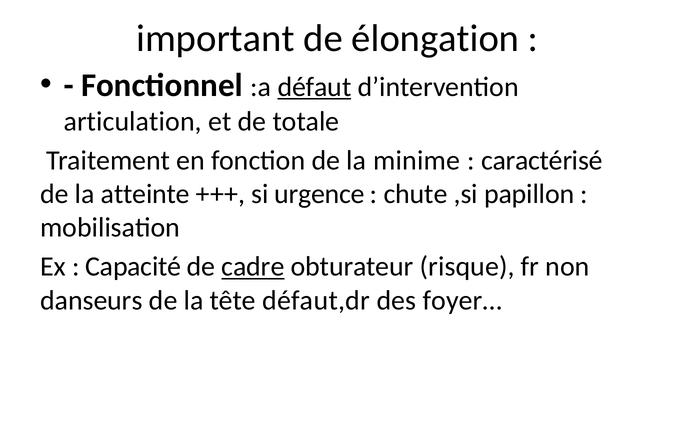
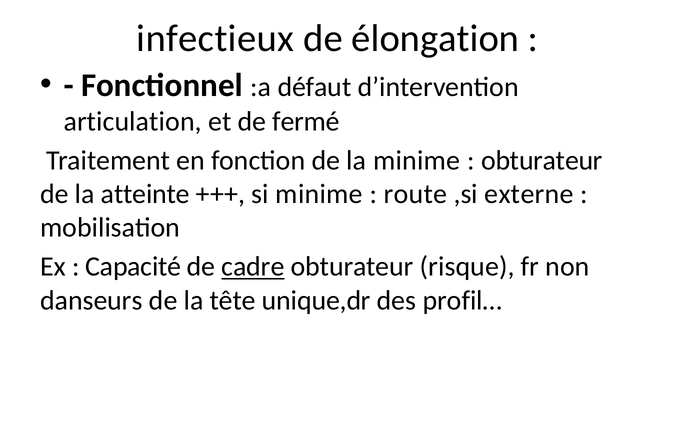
important: important -> infectieux
défaut underline: present -> none
totale: totale -> fermé
caractérisé at (542, 161): caractérisé -> obturateur
si urgence: urgence -> minime
chute: chute -> route
papillon: papillon -> externe
défaut,dr: défaut,dr -> unique,dr
foyer…: foyer… -> profil…
